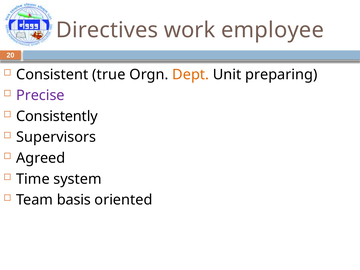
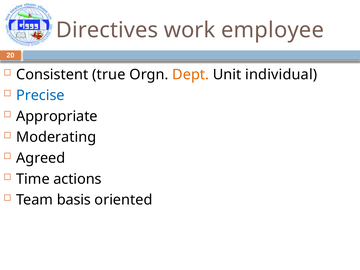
preparing: preparing -> individual
Precise colour: purple -> blue
Consistently: Consistently -> Appropriate
Supervisors: Supervisors -> Moderating
system: system -> actions
